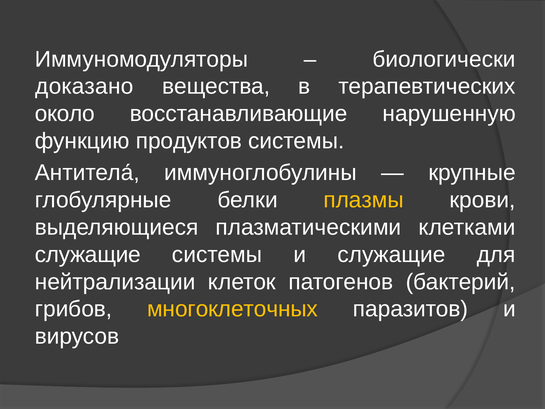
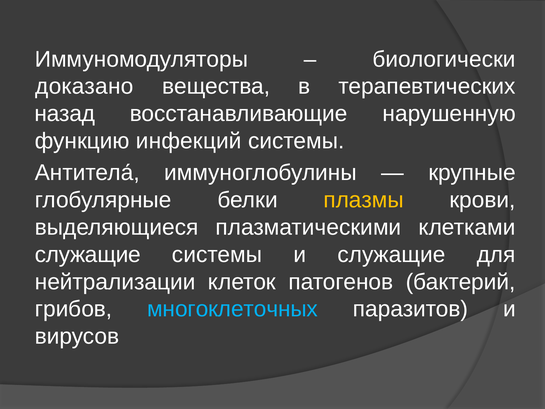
около: около -> назад
продуктов: продуктов -> инфекций
многоклеточных colour: yellow -> light blue
